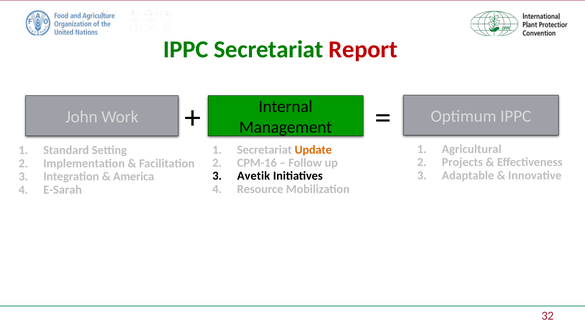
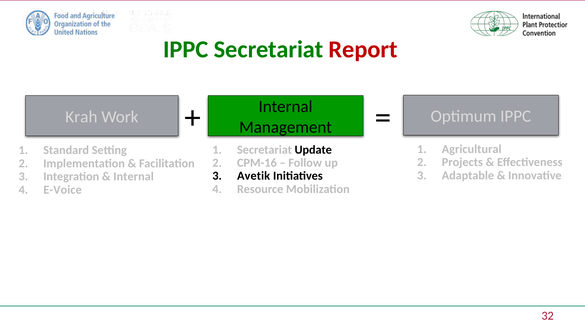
John: John -> Krah
Update colour: orange -> black
America at (134, 177): America -> Internal
E-Sarah: E-Sarah -> E-Voice
